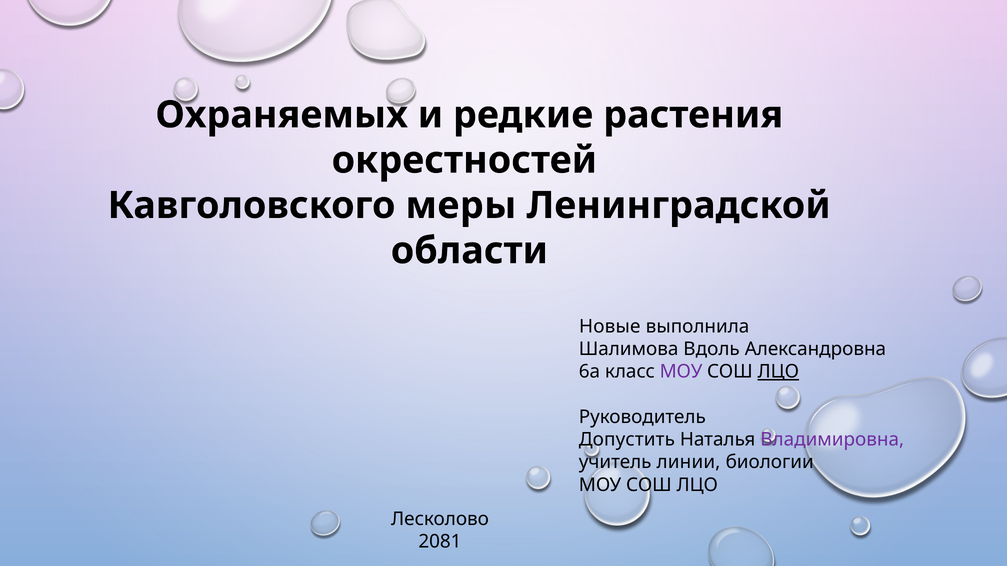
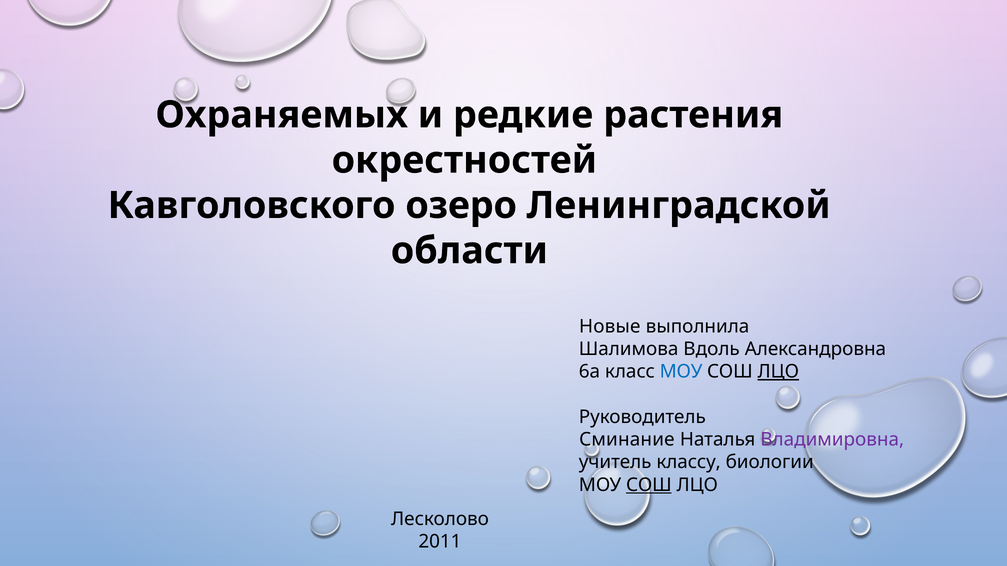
меры: меры -> озеро
МОУ at (681, 372) colour: purple -> blue
Допустить: Допустить -> Сминание
линии: линии -> классу
СОШ at (649, 485) underline: none -> present
2081: 2081 -> 2011
